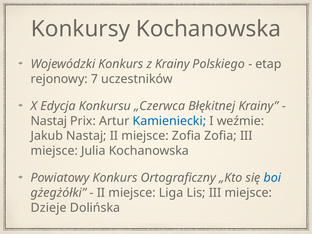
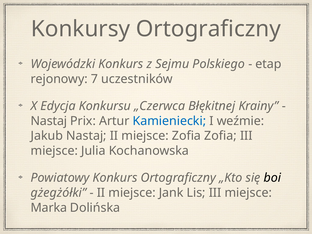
Konkursy Kochanowska: Kochanowska -> Ortograficzny
z Krainy: Krainy -> Sejmu
boi colour: blue -> black
Liga: Liga -> Jank
Dzieje: Dzieje -> Marka
